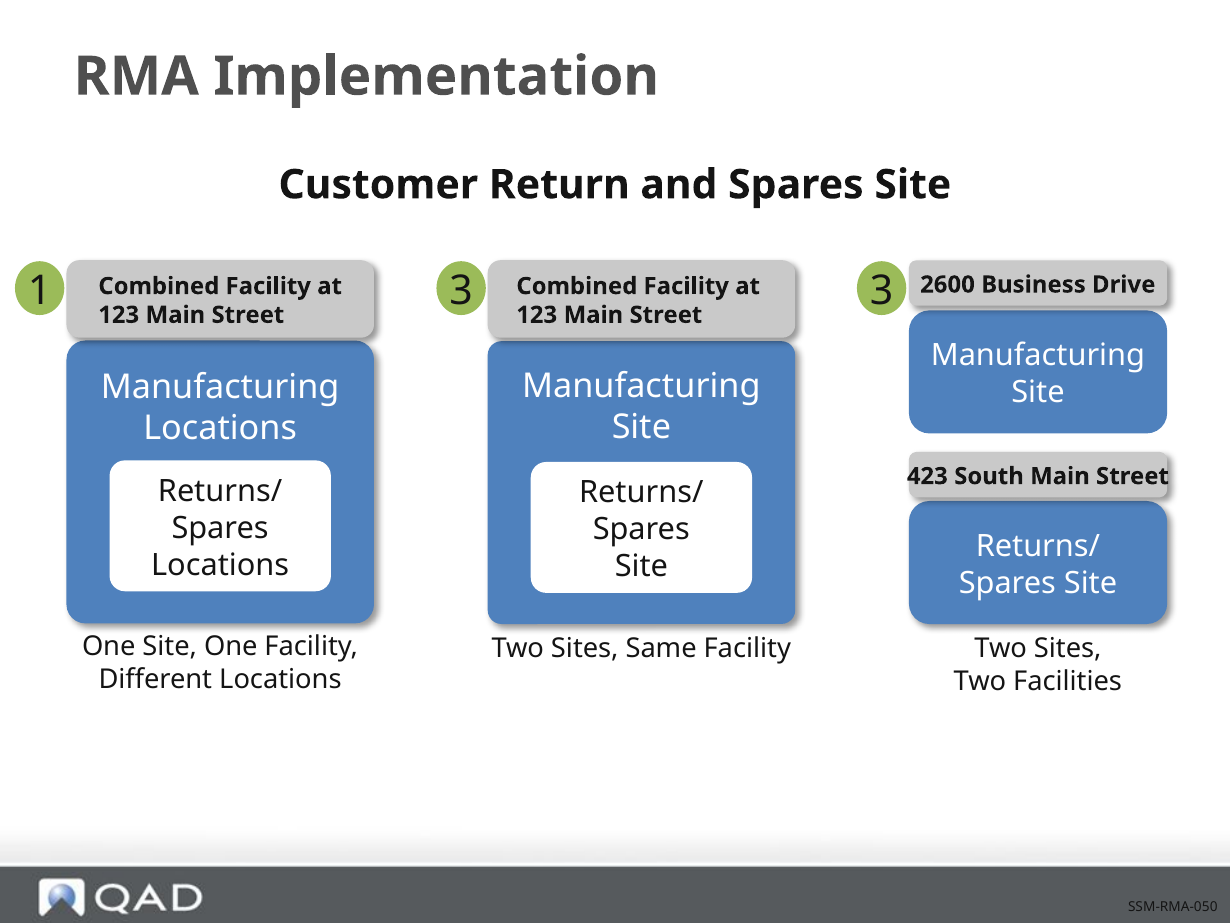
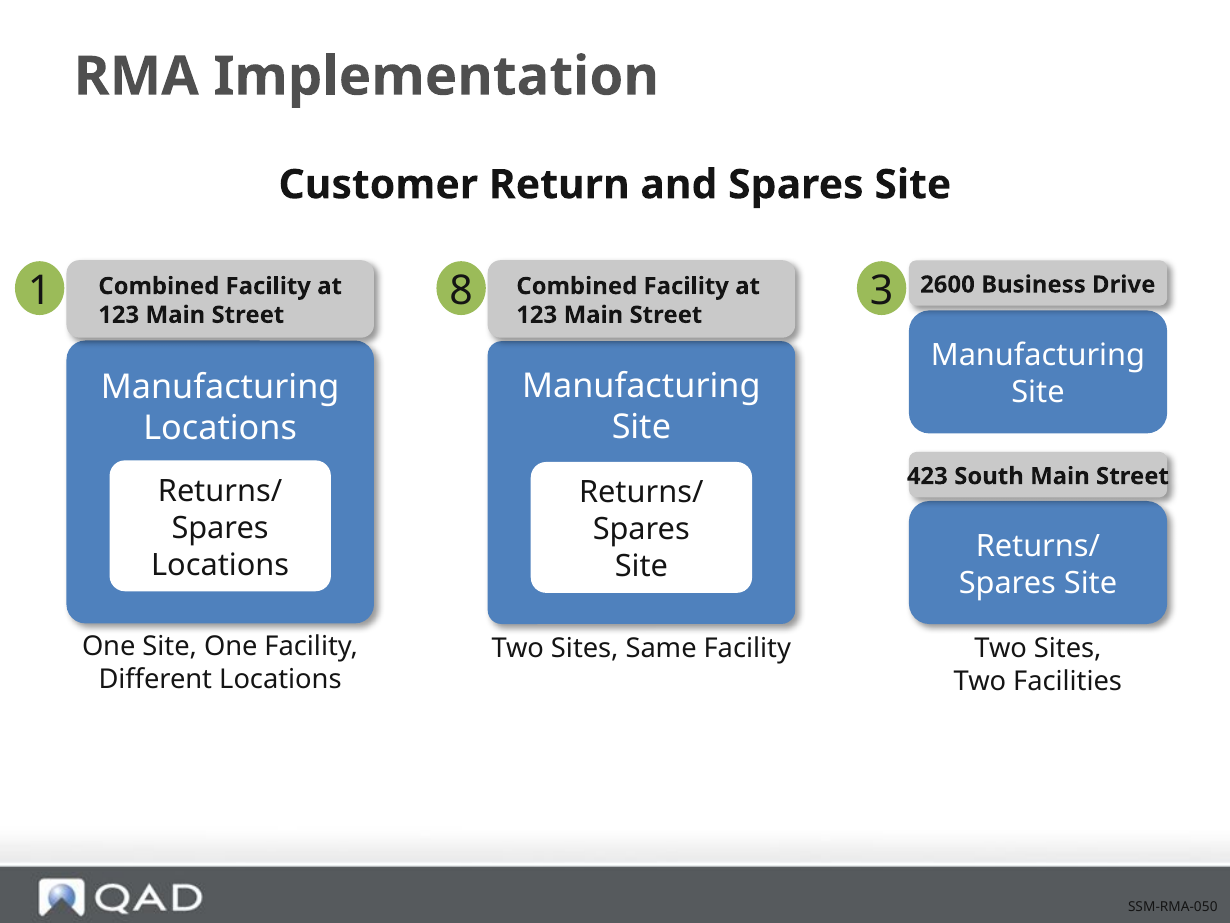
1 3: 3 -> 8
